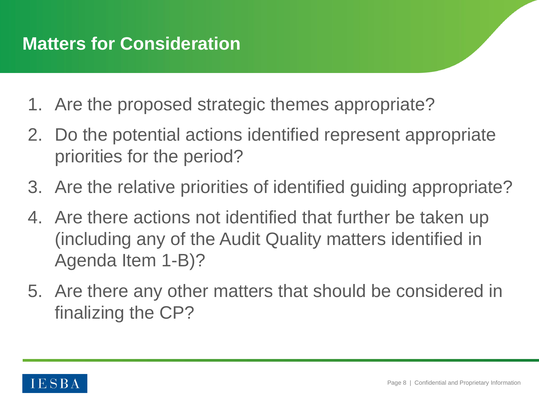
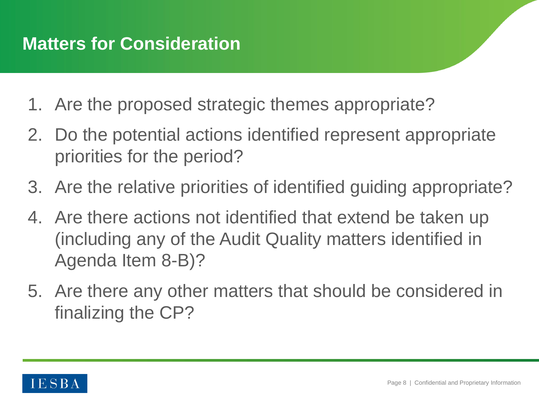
further: further -> extend
1-B: 1-B -> 8-B
